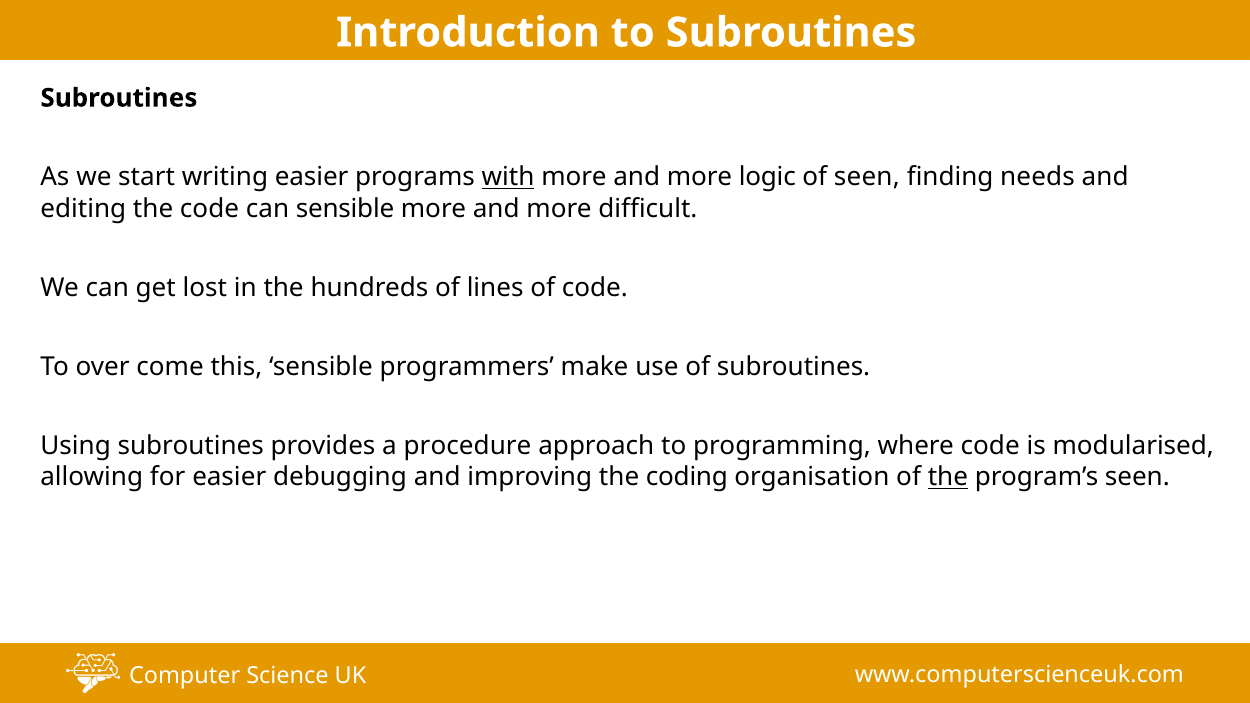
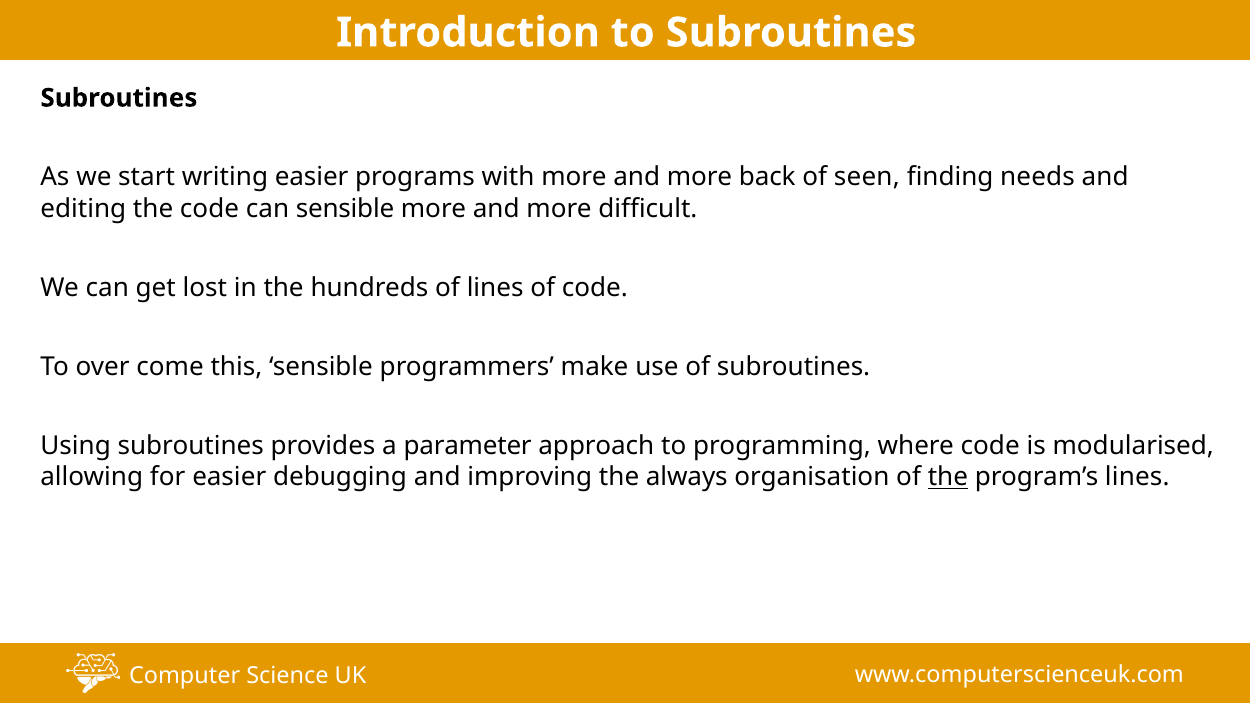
with underline: present -> none
logic: logic -> back
procedure: procedure -> parameter
coding: coding -> always
program’s seen: seen -> lines
